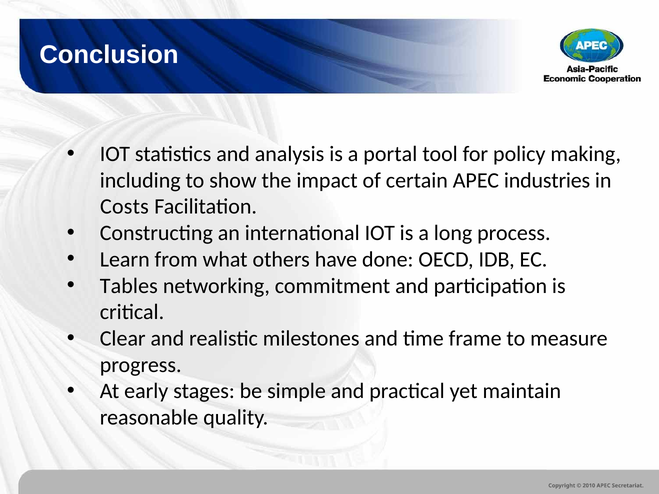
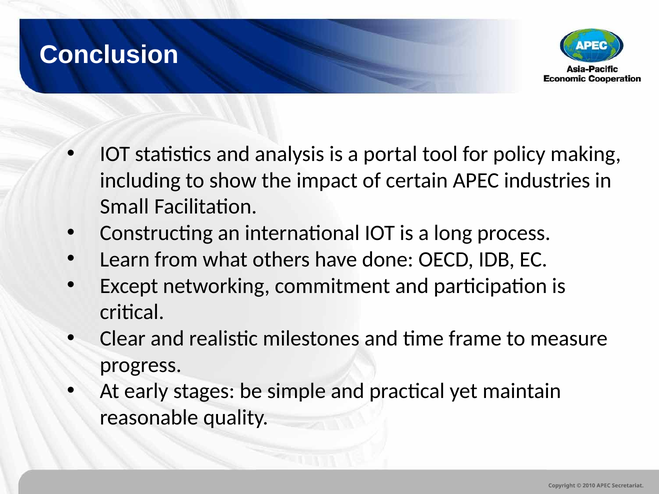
Costs: Costs -> Small
Tables: Tables -> Except
